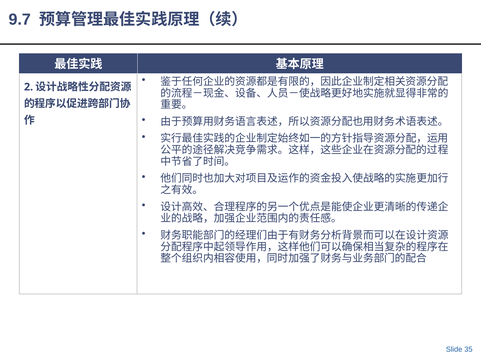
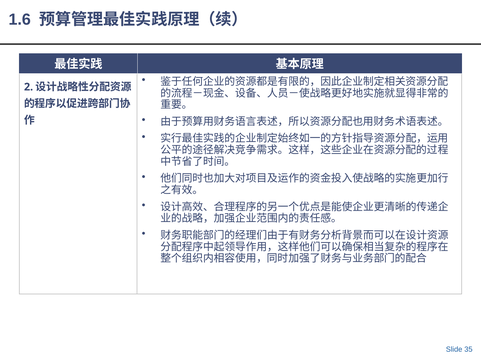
9.7: 9.7 -> 1.6
